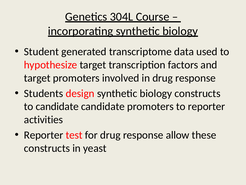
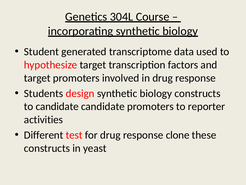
Reporter at (44, 135): Reporter -> Different
allow: allow -> clone
